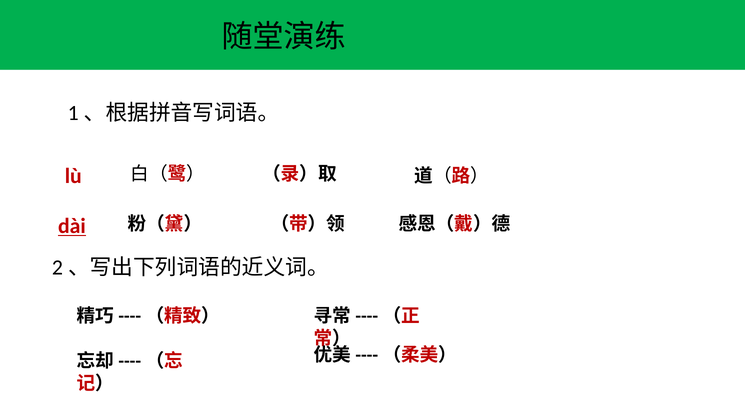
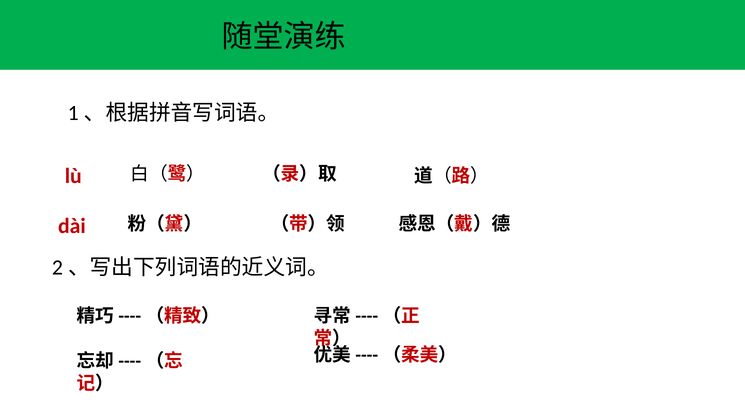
dài underline: present -> none
